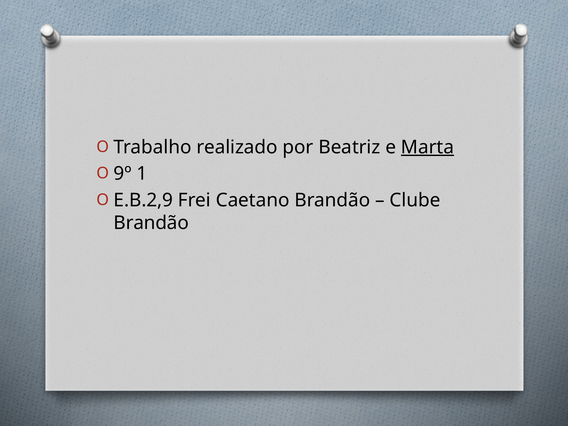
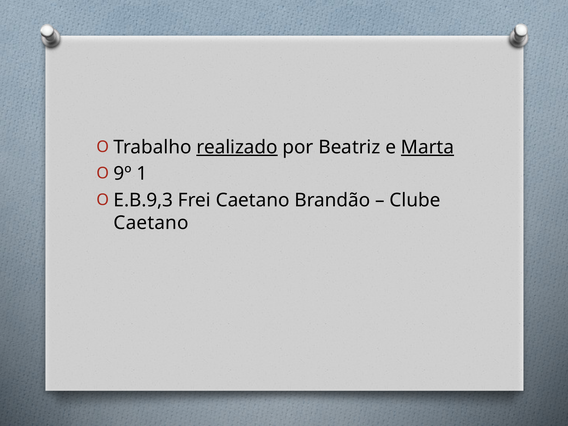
realizado underline: none -> present
E.B.2,9: E.B.2,9 -> E.B.9,3
Brandão at (151, 223): Brandão -> Caetano
